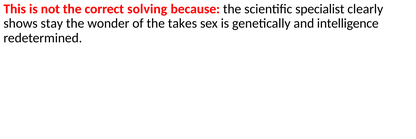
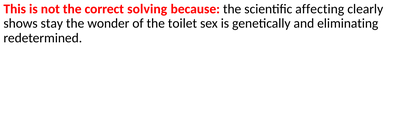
specialist: specialist -> affecting
takes: takes -> toilet
intelligence: intelligence -> eliminating
